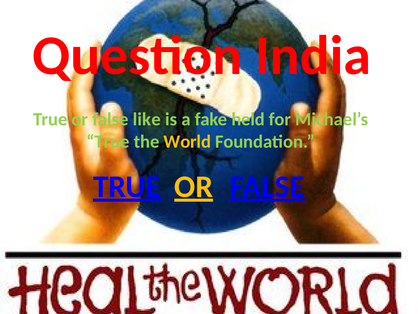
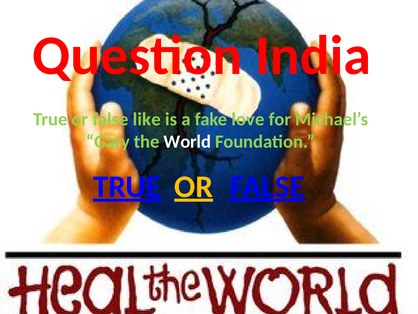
held: held -> love
True at (108, 141): True -> Gary
World colour: yellow -> white
